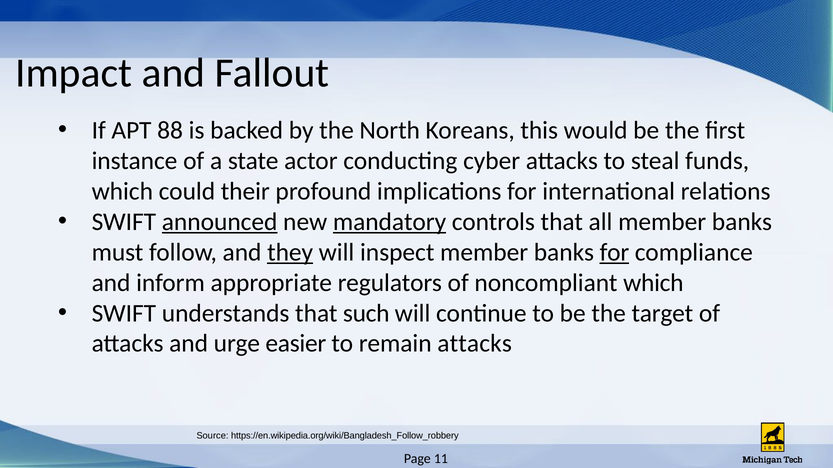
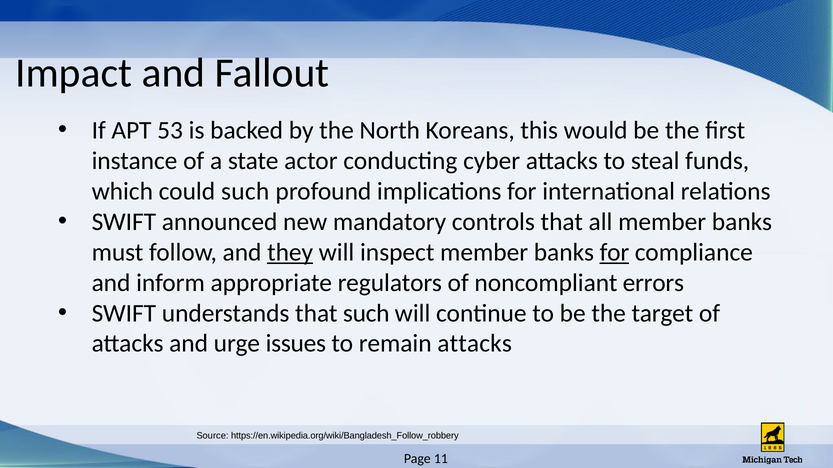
88: 88 -> 53
could their: their -> such
announced underline: present -> none
mandatory underline: present -> none
noncompliant which: which -> errors
easier: easier -> issues
